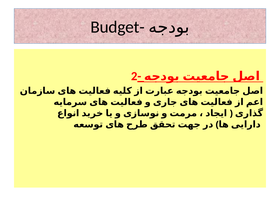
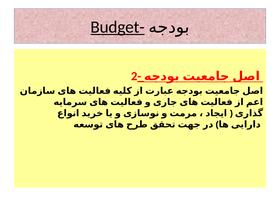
Budget- underline: none -> present
